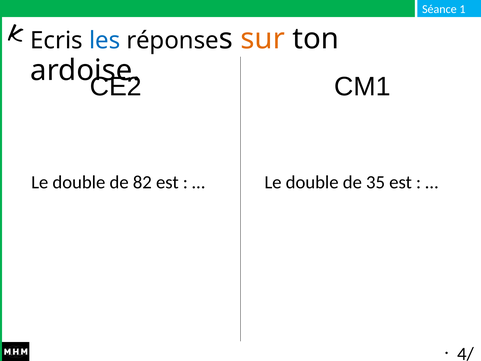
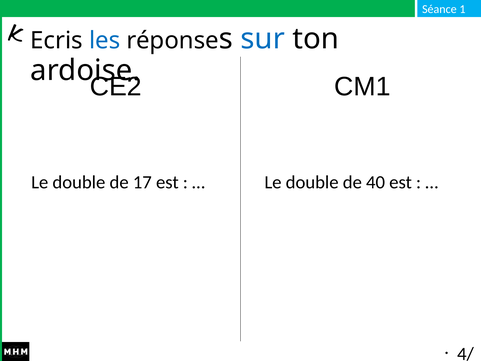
sur colour: orange -> blue
82: 82 -> 17
35: 35 -> 40
